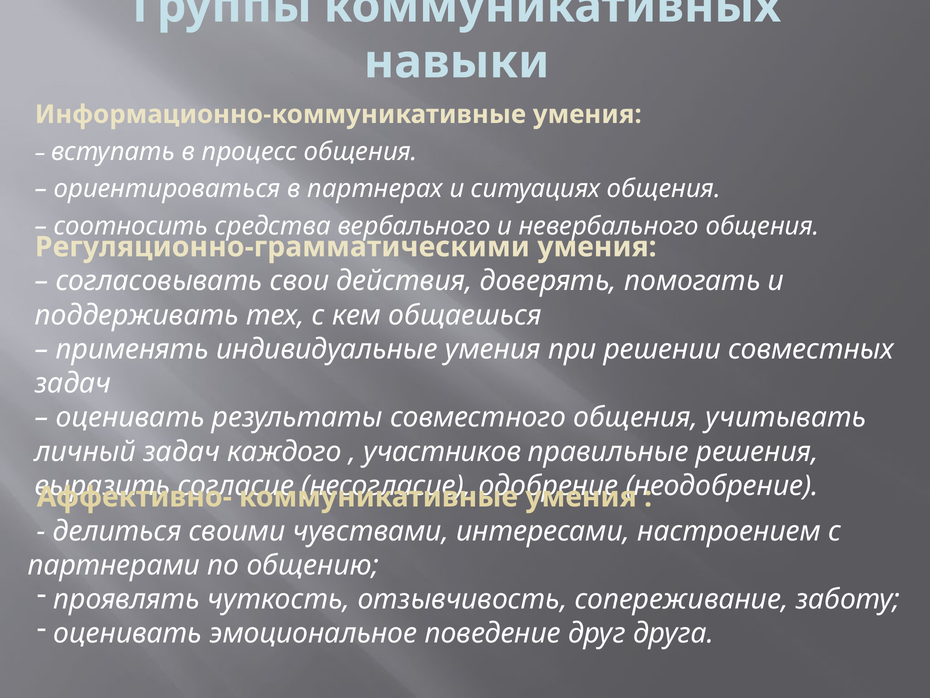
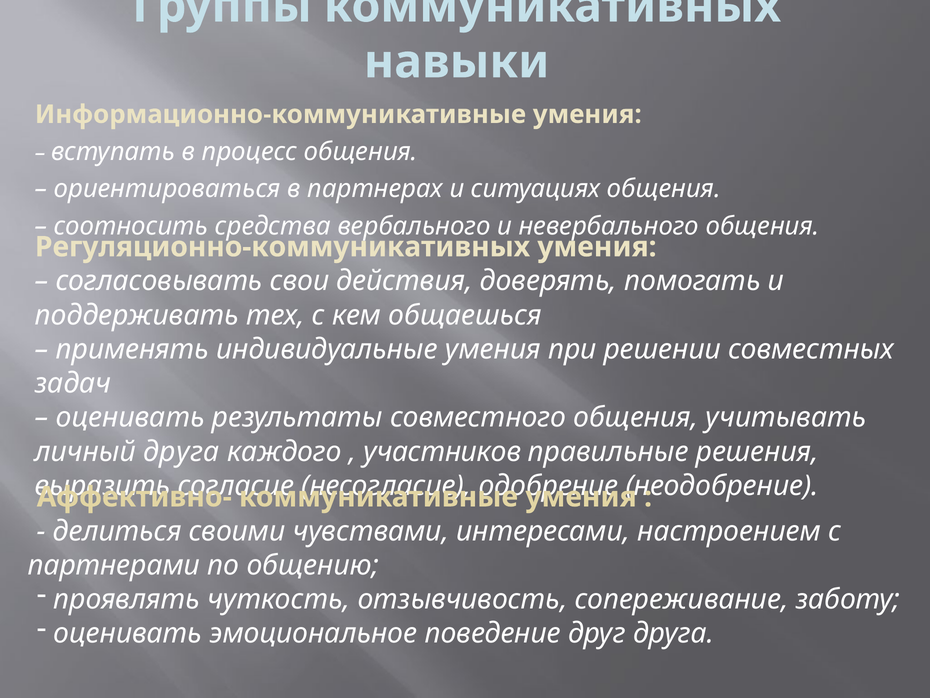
Регуляционно-грамматическими: Регуляционно-грамматическими -> Регуляционно-коммуникативных
личный задач: задач -> друга
